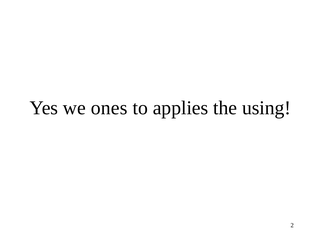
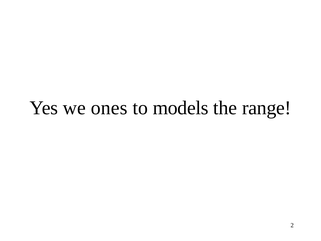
applies: applies -> models
using: using -> range
